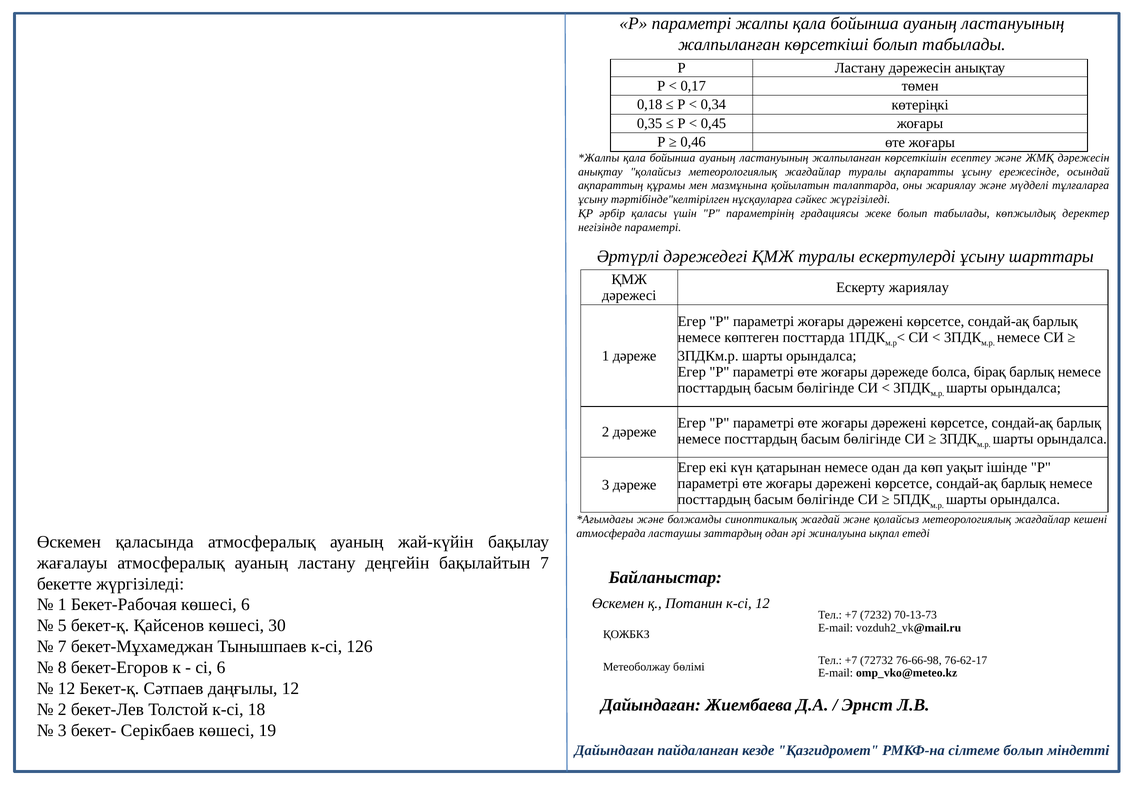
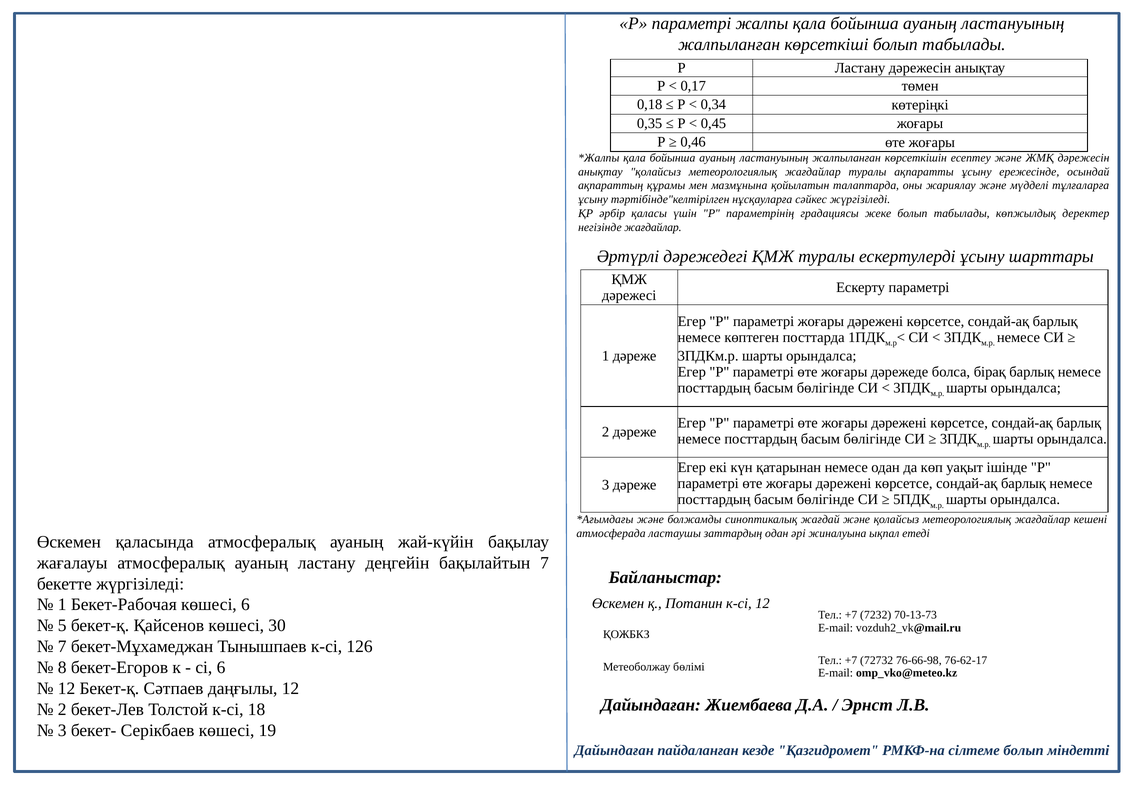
негізінде параметрі: параметрі -> жағдайлар
Ескерту жариялау: жариялау -> параметрі
